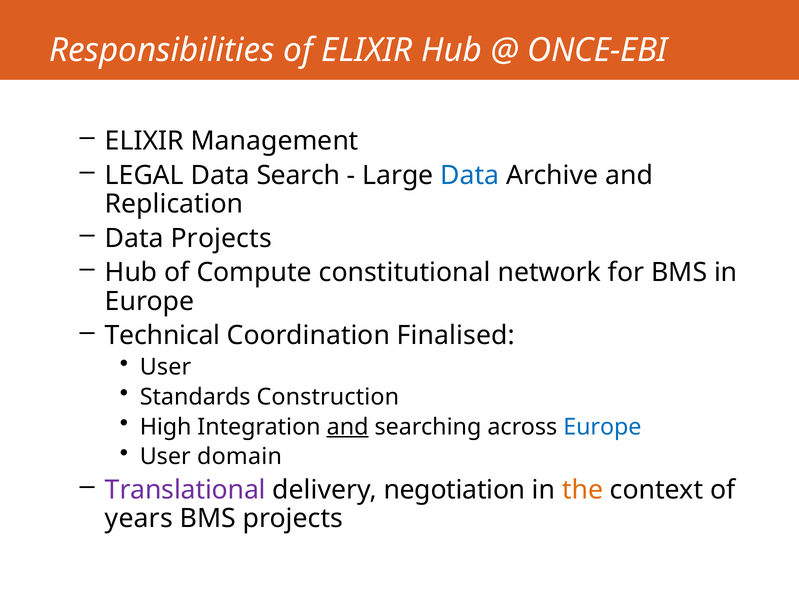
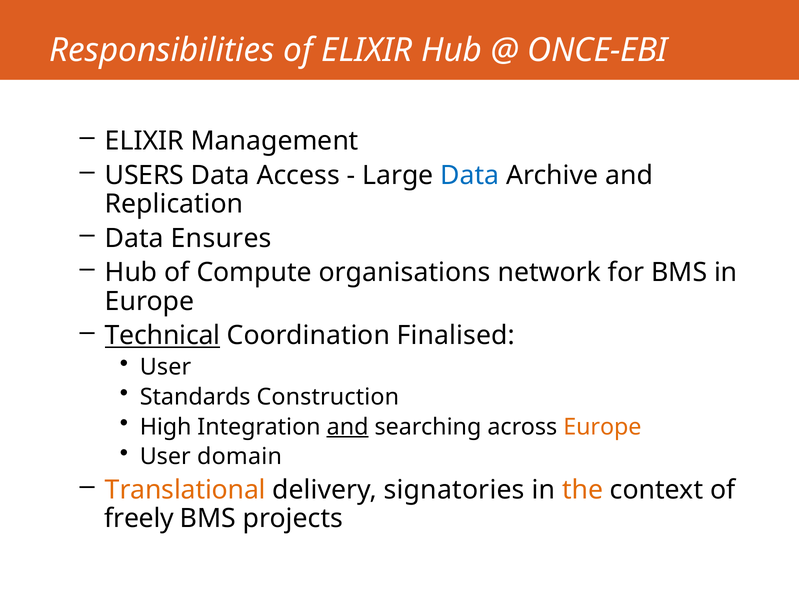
LEGAL: LEGAL -> USERS
Search: Search -> Access
Data Projects: Projects -> Ensures
constitutional: constitutional -> organisations
Technical underline: none -> present
Europe at (602, 427) colour: blue -> orange
Translational colour: purple -> orange
negotiation: negotiation -> signatories
years: years -> freely
